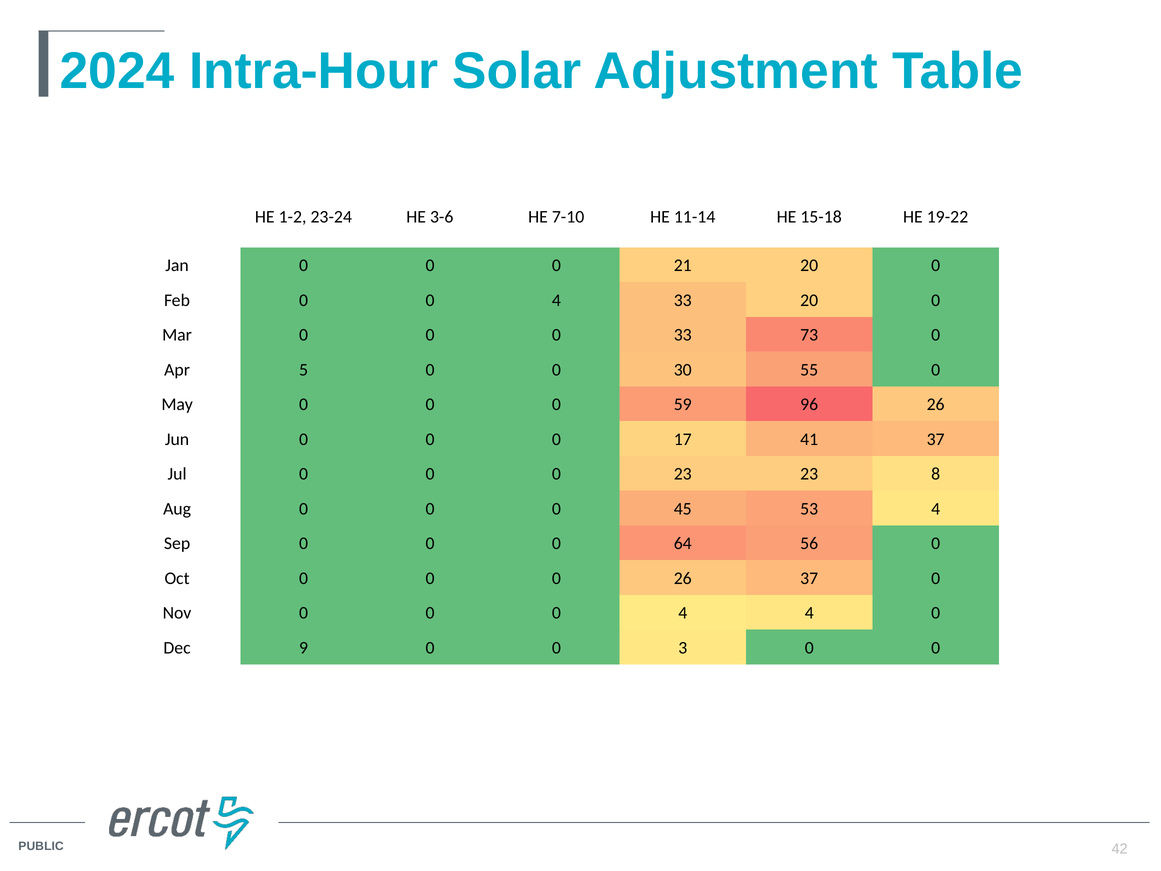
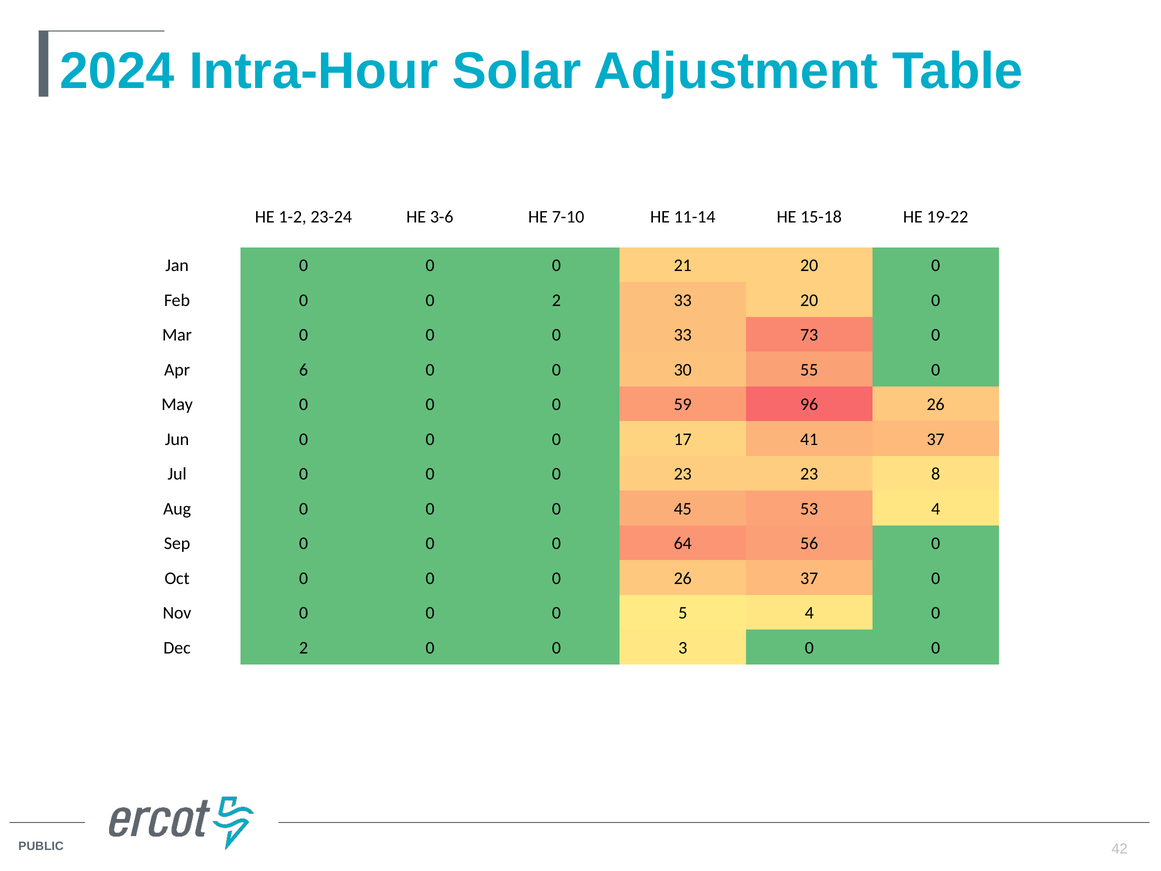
Feb 0 0 4: 4 -> 2
5: 5 -> 6
0 0 0 4: 4 -> 5
Dec 9: 9 -> 2
